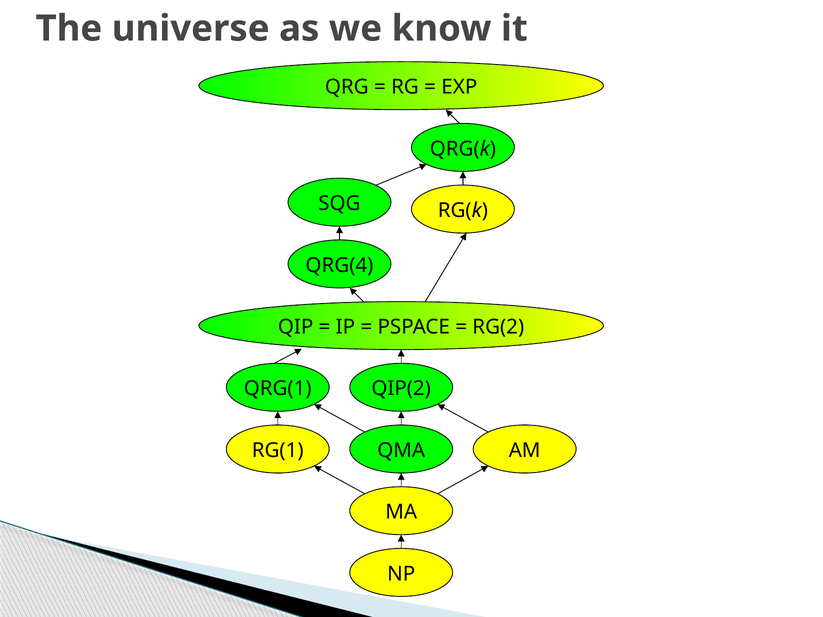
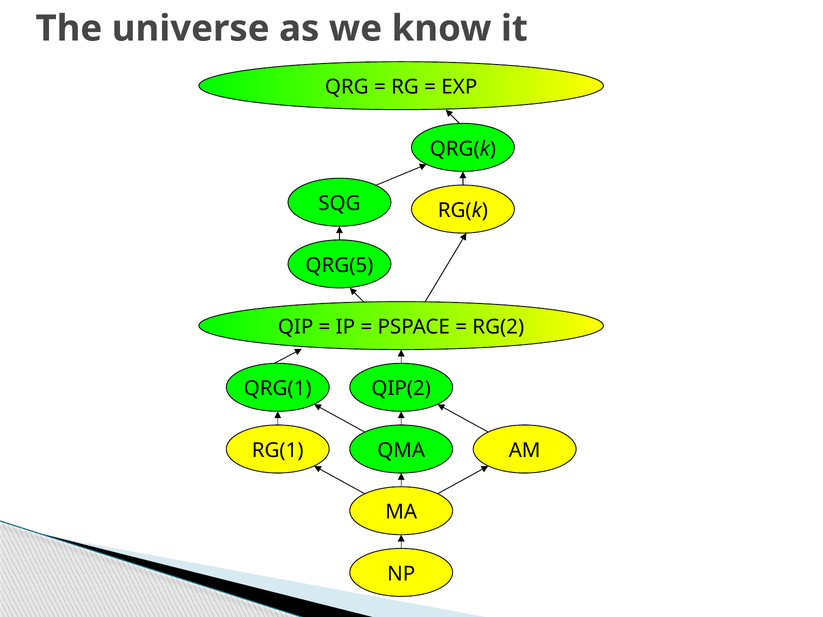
QRG(4: QRG(4 -> QRG(5
